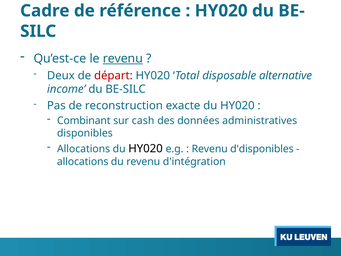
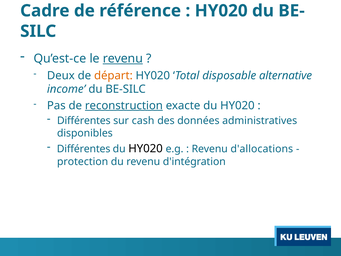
départ colour: red -> orange
reconstruction underline: none -> present
Combinant at (84, 121): Combinant -> Différentes
Allocations at (84, 149): Allocations -> Différentes
d'disponibles: d'disponibles -> d'allocations
allocations at (83, 161): allocations -> protection
